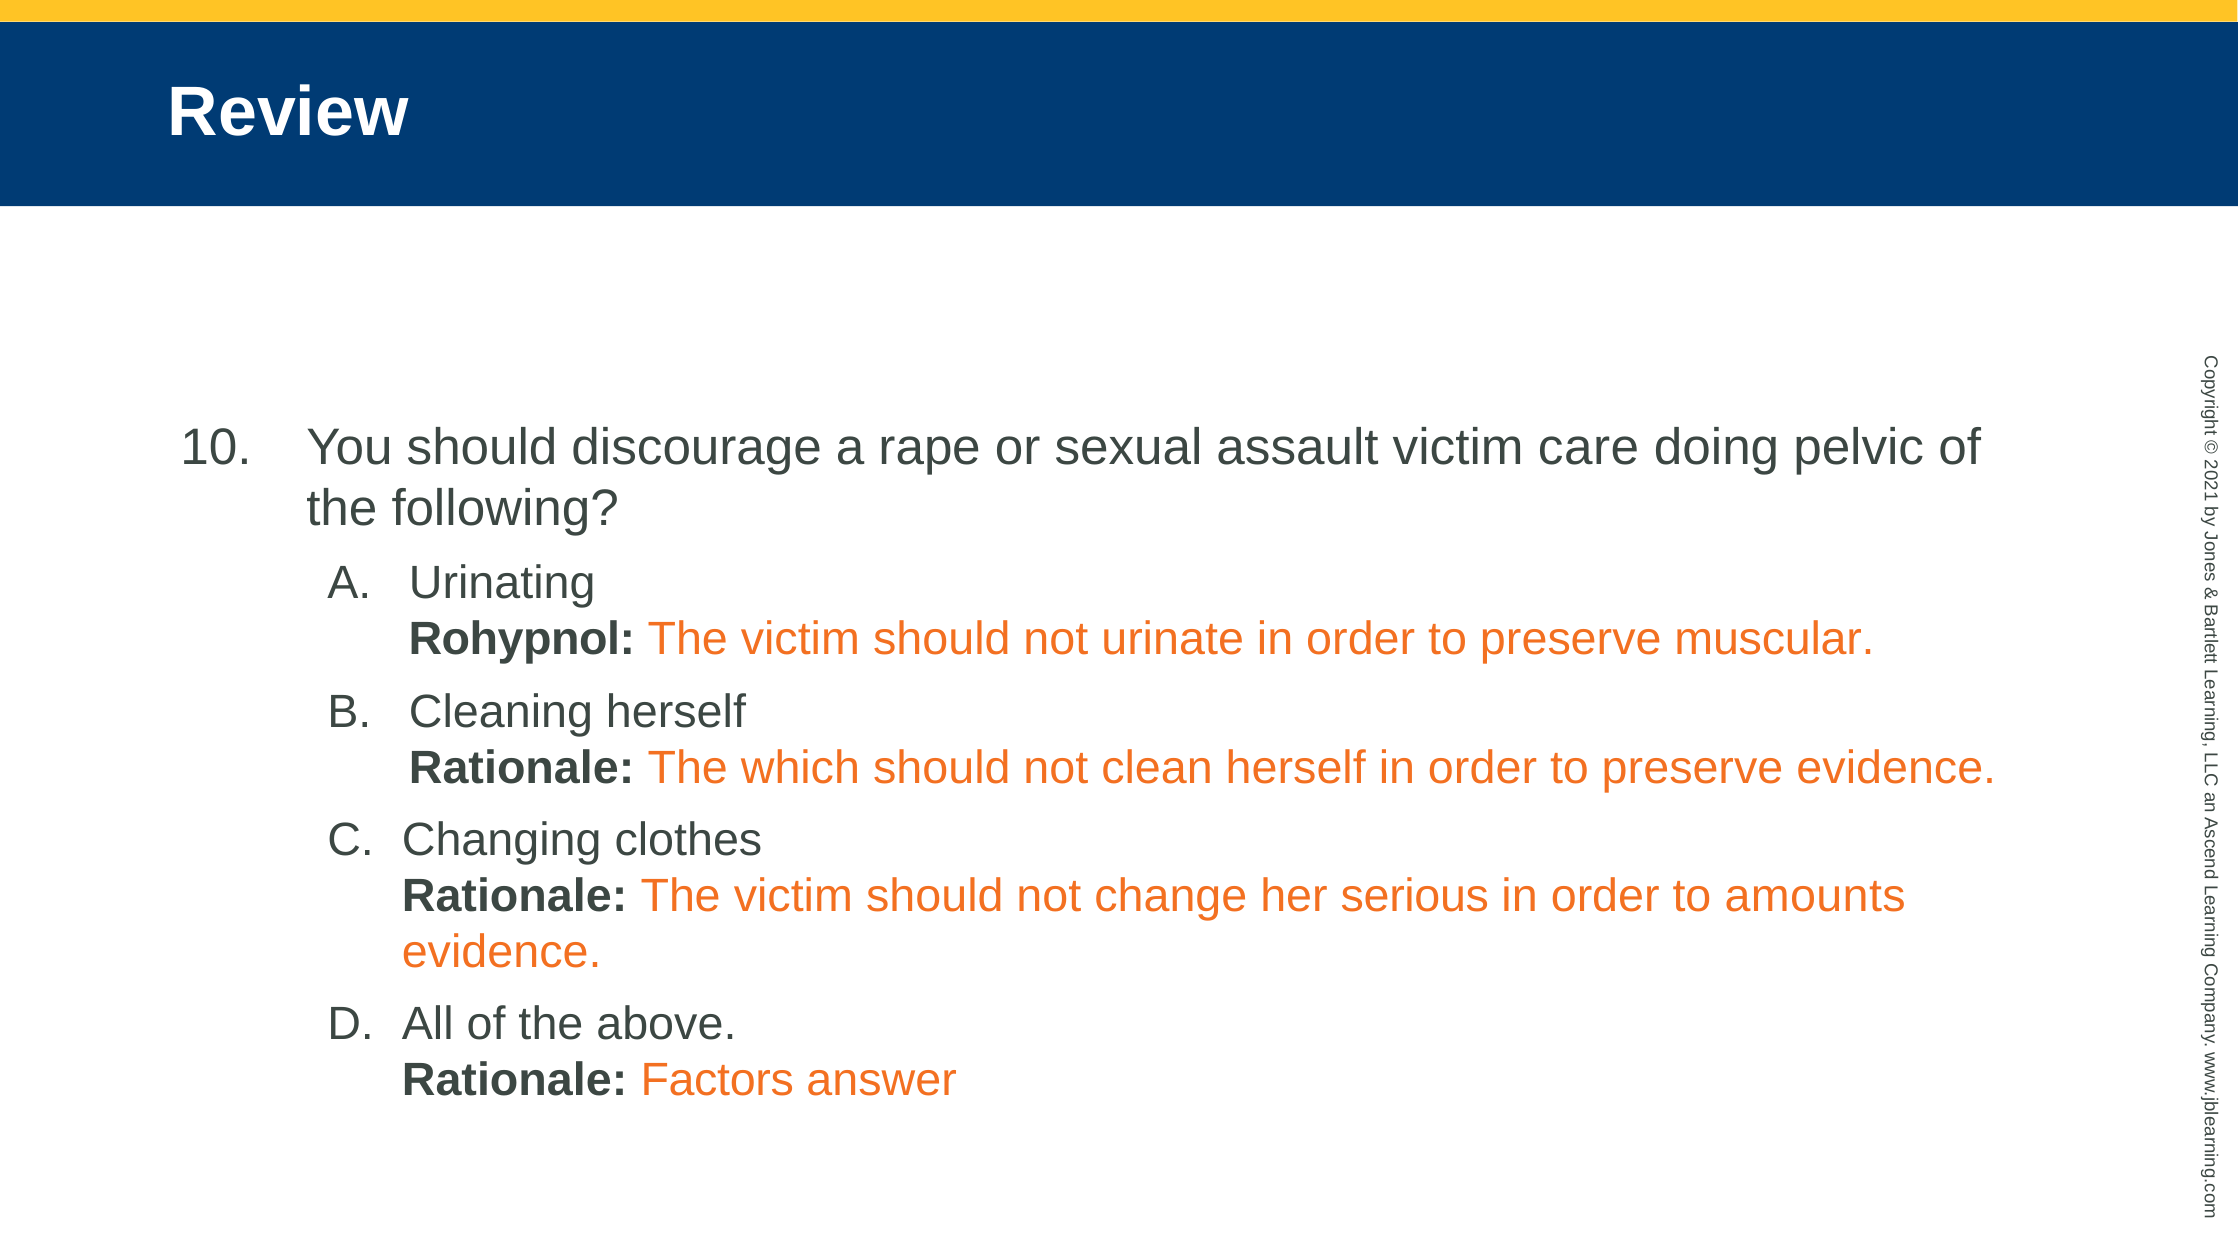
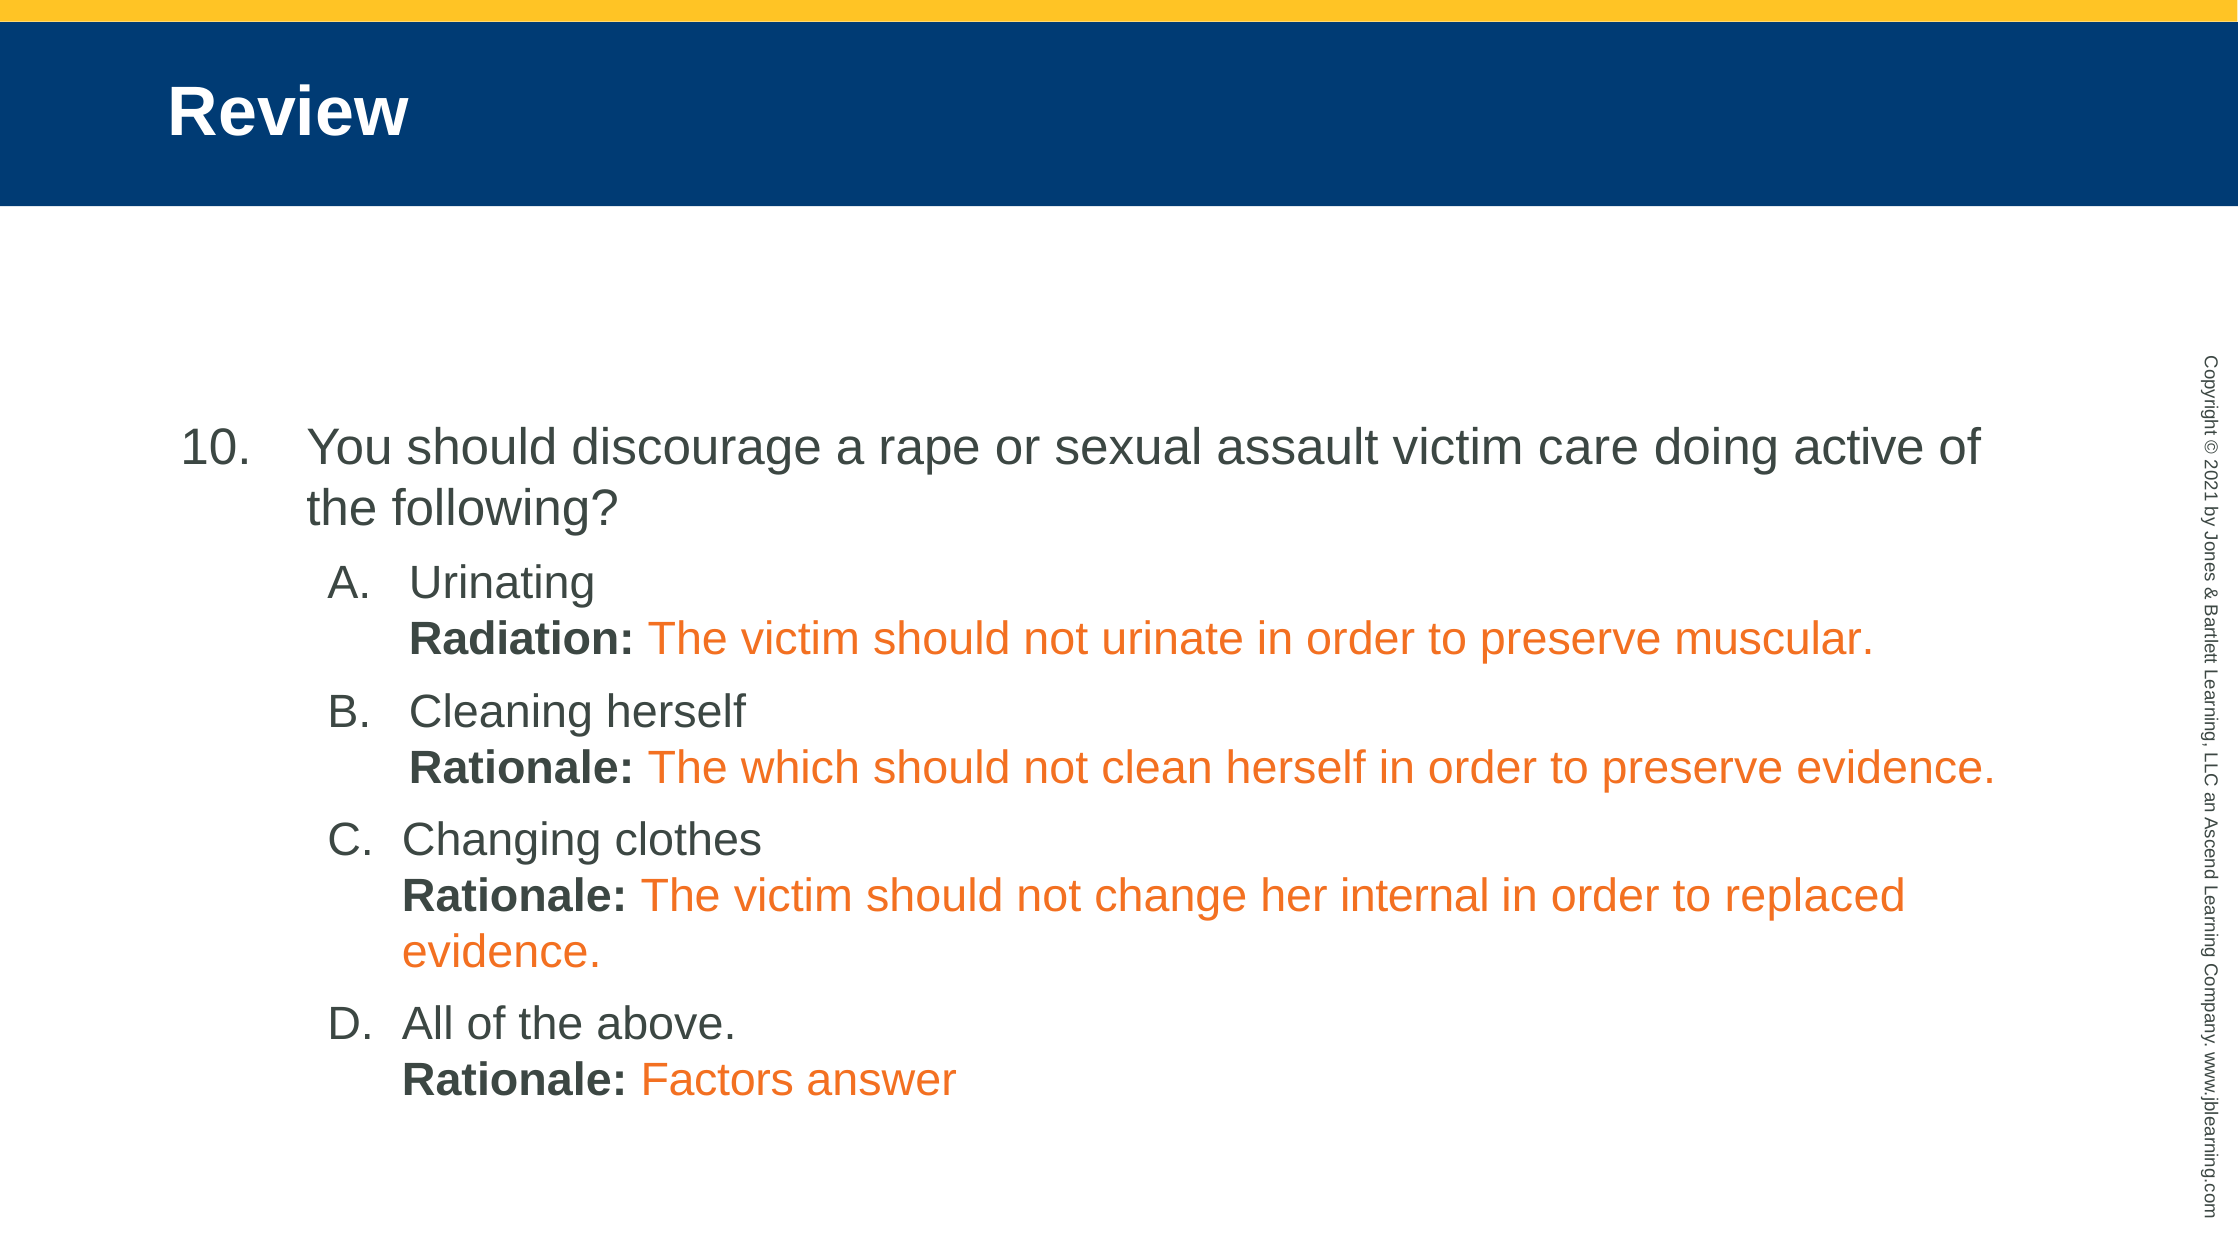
pelvic: pelvic -> active
Rohypnol: Rohypnol -> Radiation
serious: serious -> internal
amounts: amounts -> replaced
